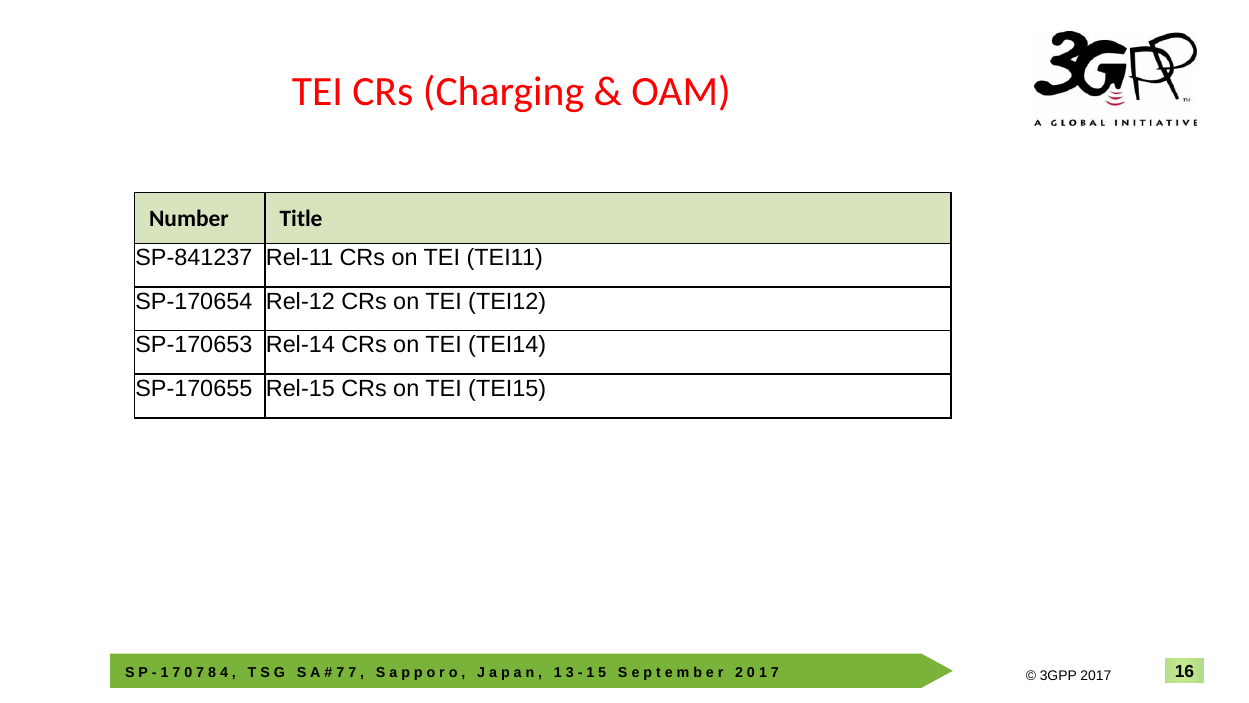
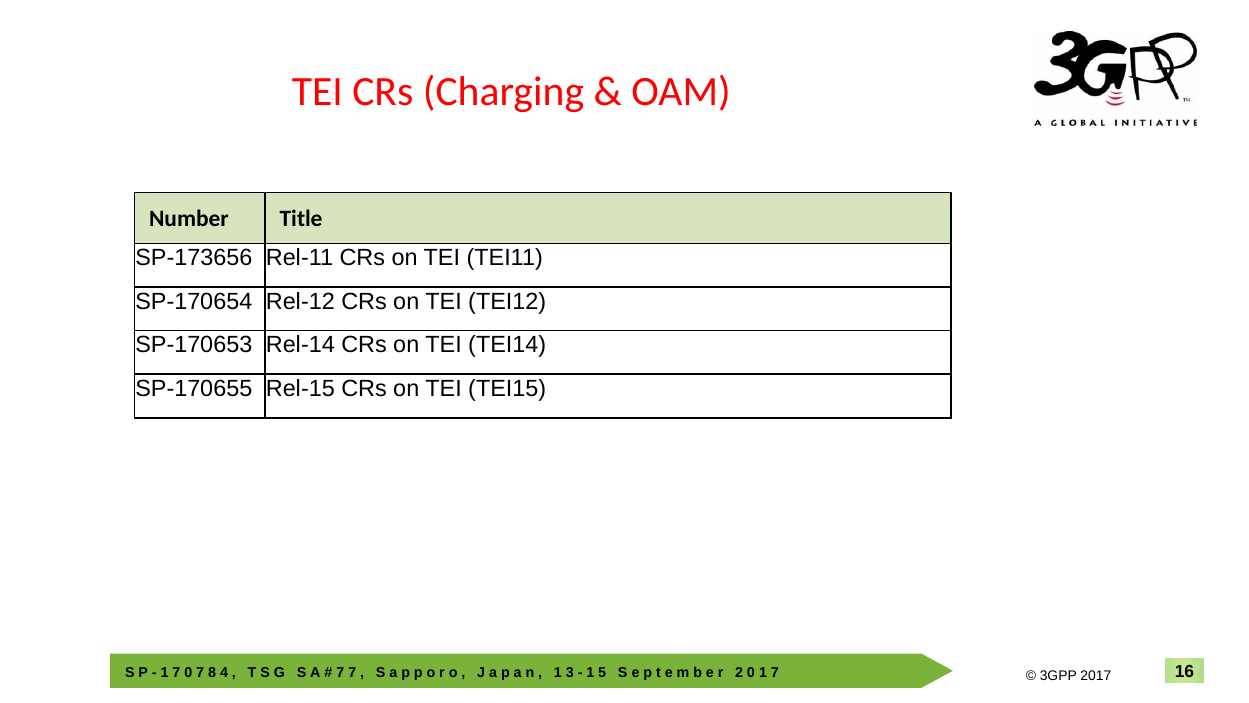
SP-841237: SP-841237 -> SP-173656
